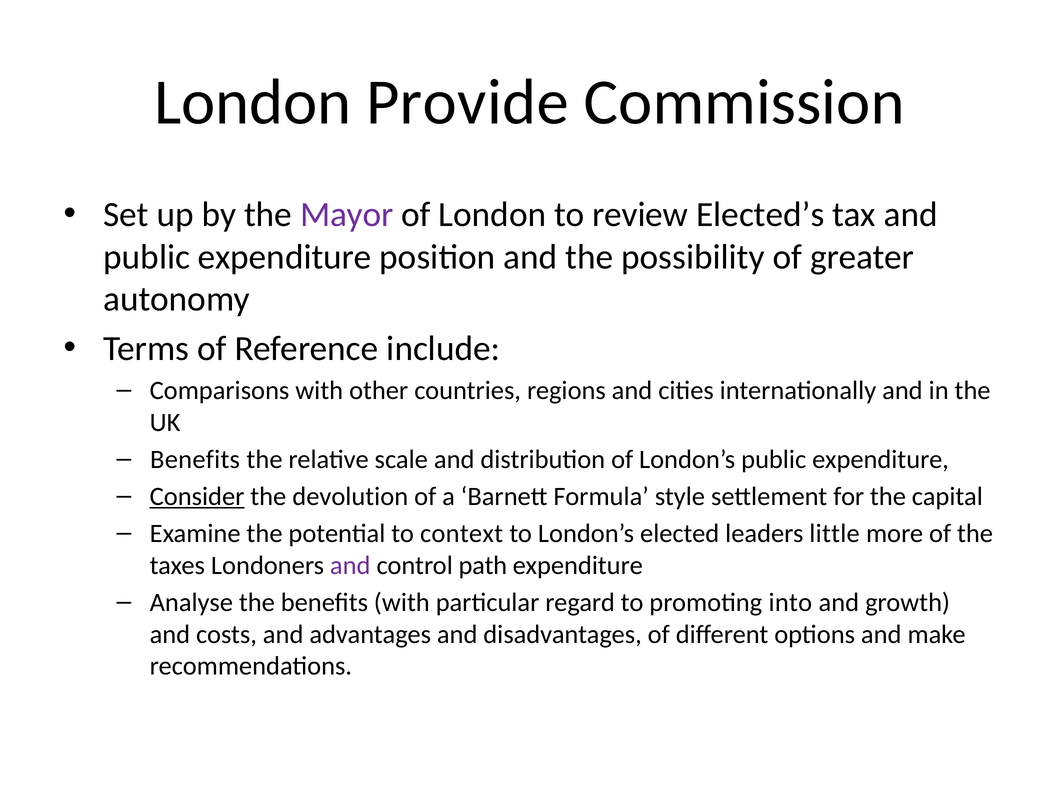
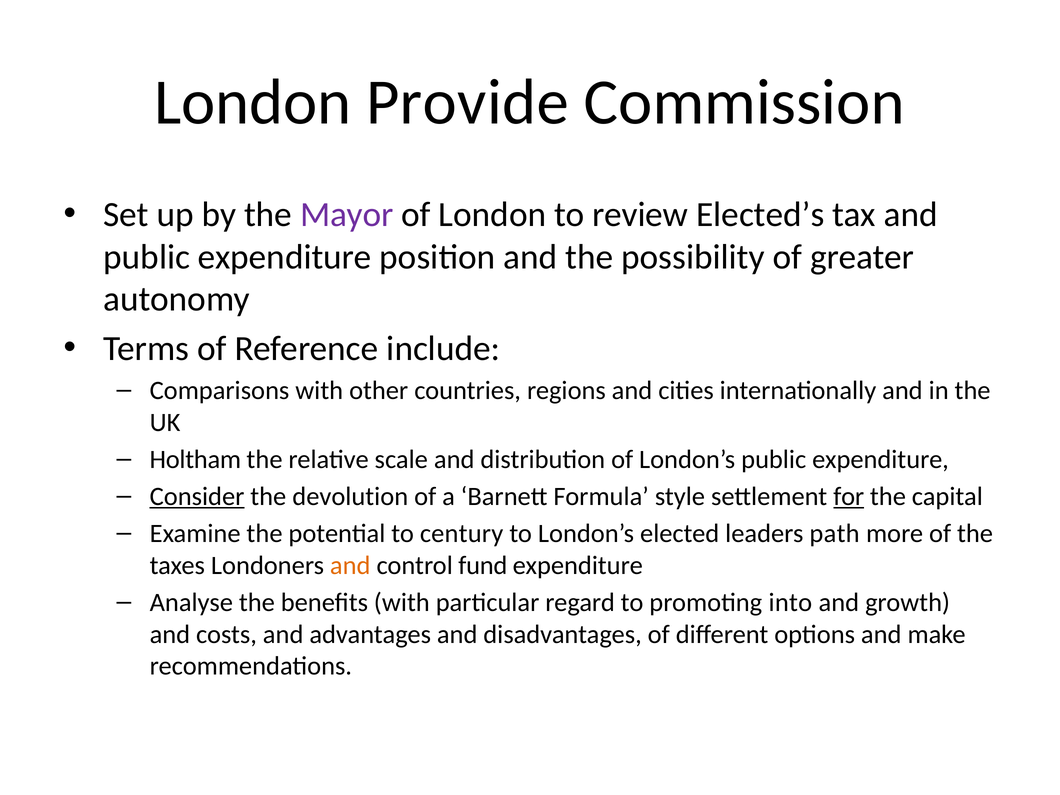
Benefits at (195, 459): Benefits -> Holtham
for underline: none -> present
context: context -> century
little: little -> path
and at (350, 565) colour: purple -> orange
path: path -> fund
